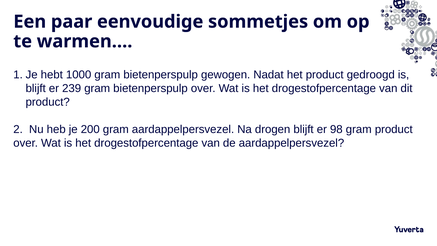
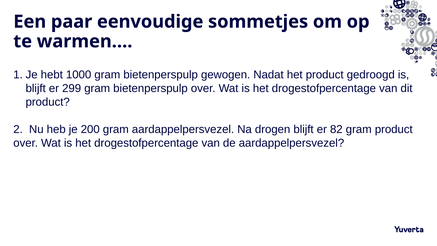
239: 239 -> 299
98: 98 -> 82
